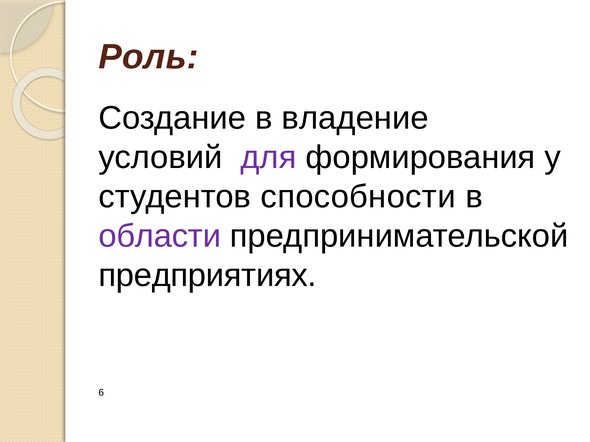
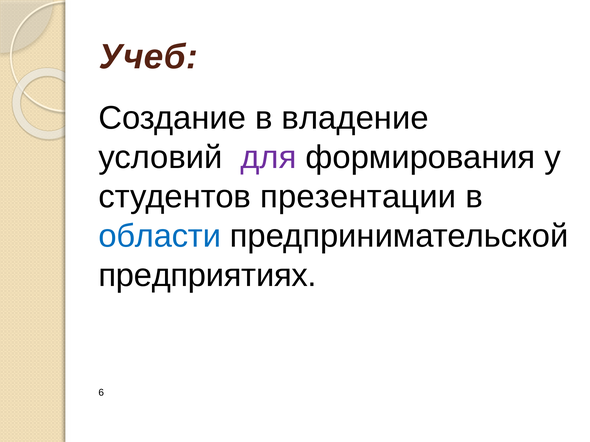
Роль: Роль -> Учеб
способности: способности -> презентации
области colour: purple -> blue
